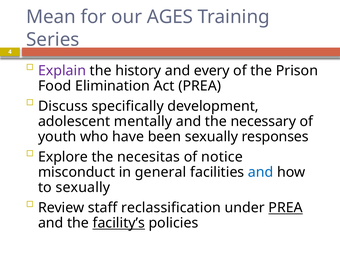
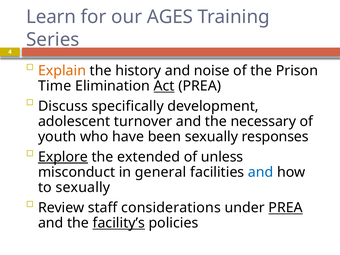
Mean: Mean -> Learn
Explain colour: purple -> orange
every: every -> noise
Food: Food -> Time
Act underline: none -> present
mentally: mentally -> turnover
Explore underline: none -> present
necesitas: necesitas -> extended
notice: notice -> unless
reclassification: reclassification -> considerations
